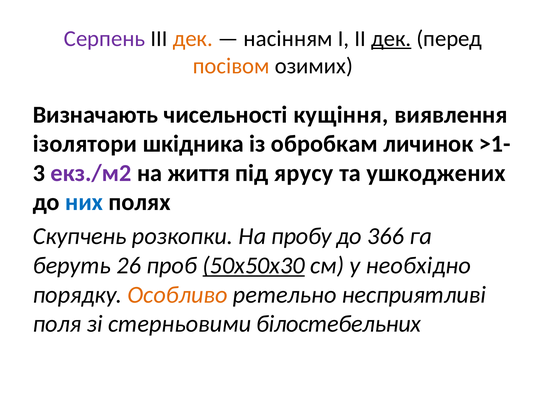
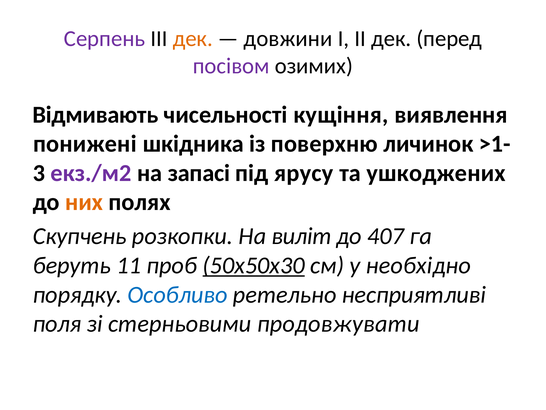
насінням: насінням -> довжини
дек at (391, 38) underline: present -> none
посівом colour: orange -> purple
Визначають: Визначають -> Відмивають
ізолятори: ізолятори -> понижені
обробкам: обробкам -> поверхню
життя: життя -> запасі
них colour: blue -> orange
пробу: пробу -> виліт
366: 366 -> 407
26: 26 -> 11
Особливо colour: orange -> blue
білостебельних: білостебельних -> продовжувати
